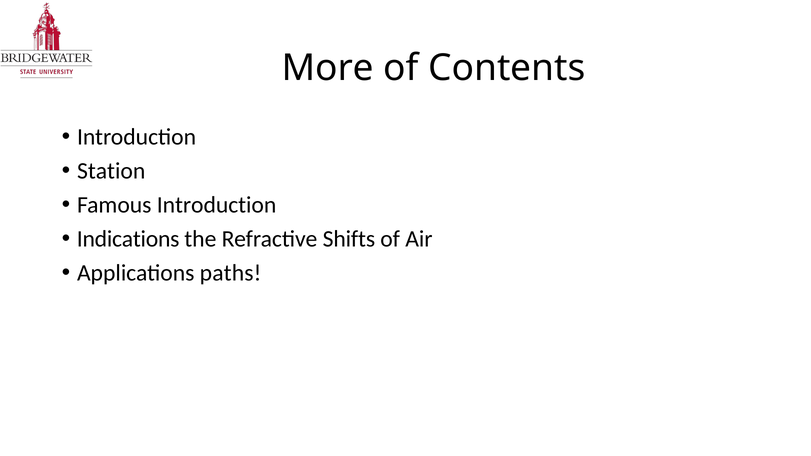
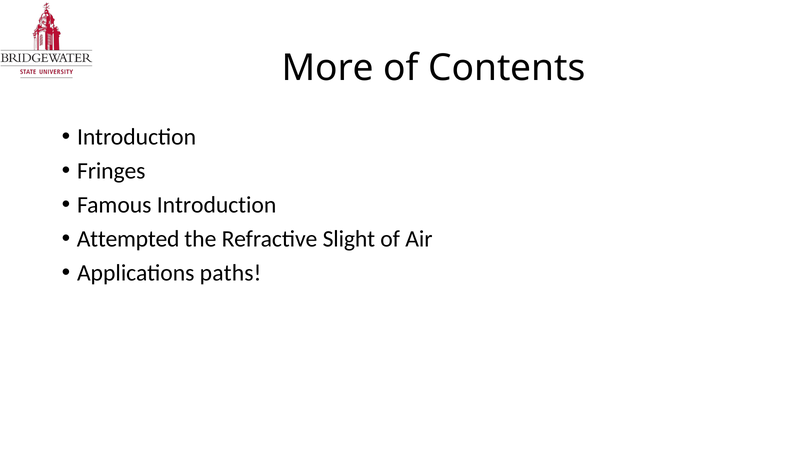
Station: Station -> Fringes
Indications: Indications -> Attempted
Shifts: Shifts -> Slight
